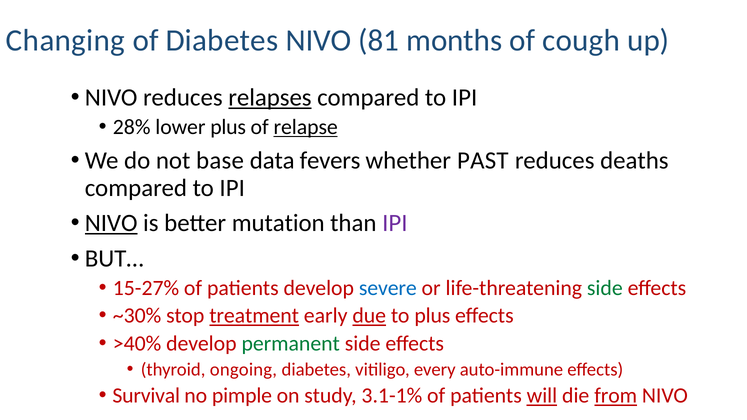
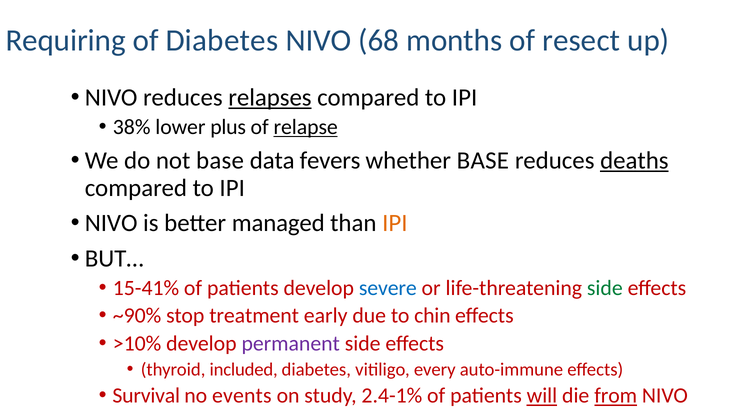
Changing: Changing -> Requiring
81: 81 -> 68
cough: cough -> resect
28%: 28% -> 38%
whether PAST: PAST -> BASE
deaths underline: none -> present
NIVO at (111, 223) underline: present -> none
mutation: mutation -> managed
IPI at (395, 223) colour: purple -> orange
15-27%: 15-27% -> 15-41%
~30%: ~30% -> ~90%
treatment underline: present -> none
due underline: present -> none
to plus: plus -> chin
>40%: >40% -> >10%
permanent colour: green -> purple
ongoing: ongoing -> included
pimple: pimple -> events
3.1-1%: 3.1-1% -> 2.4-1%
